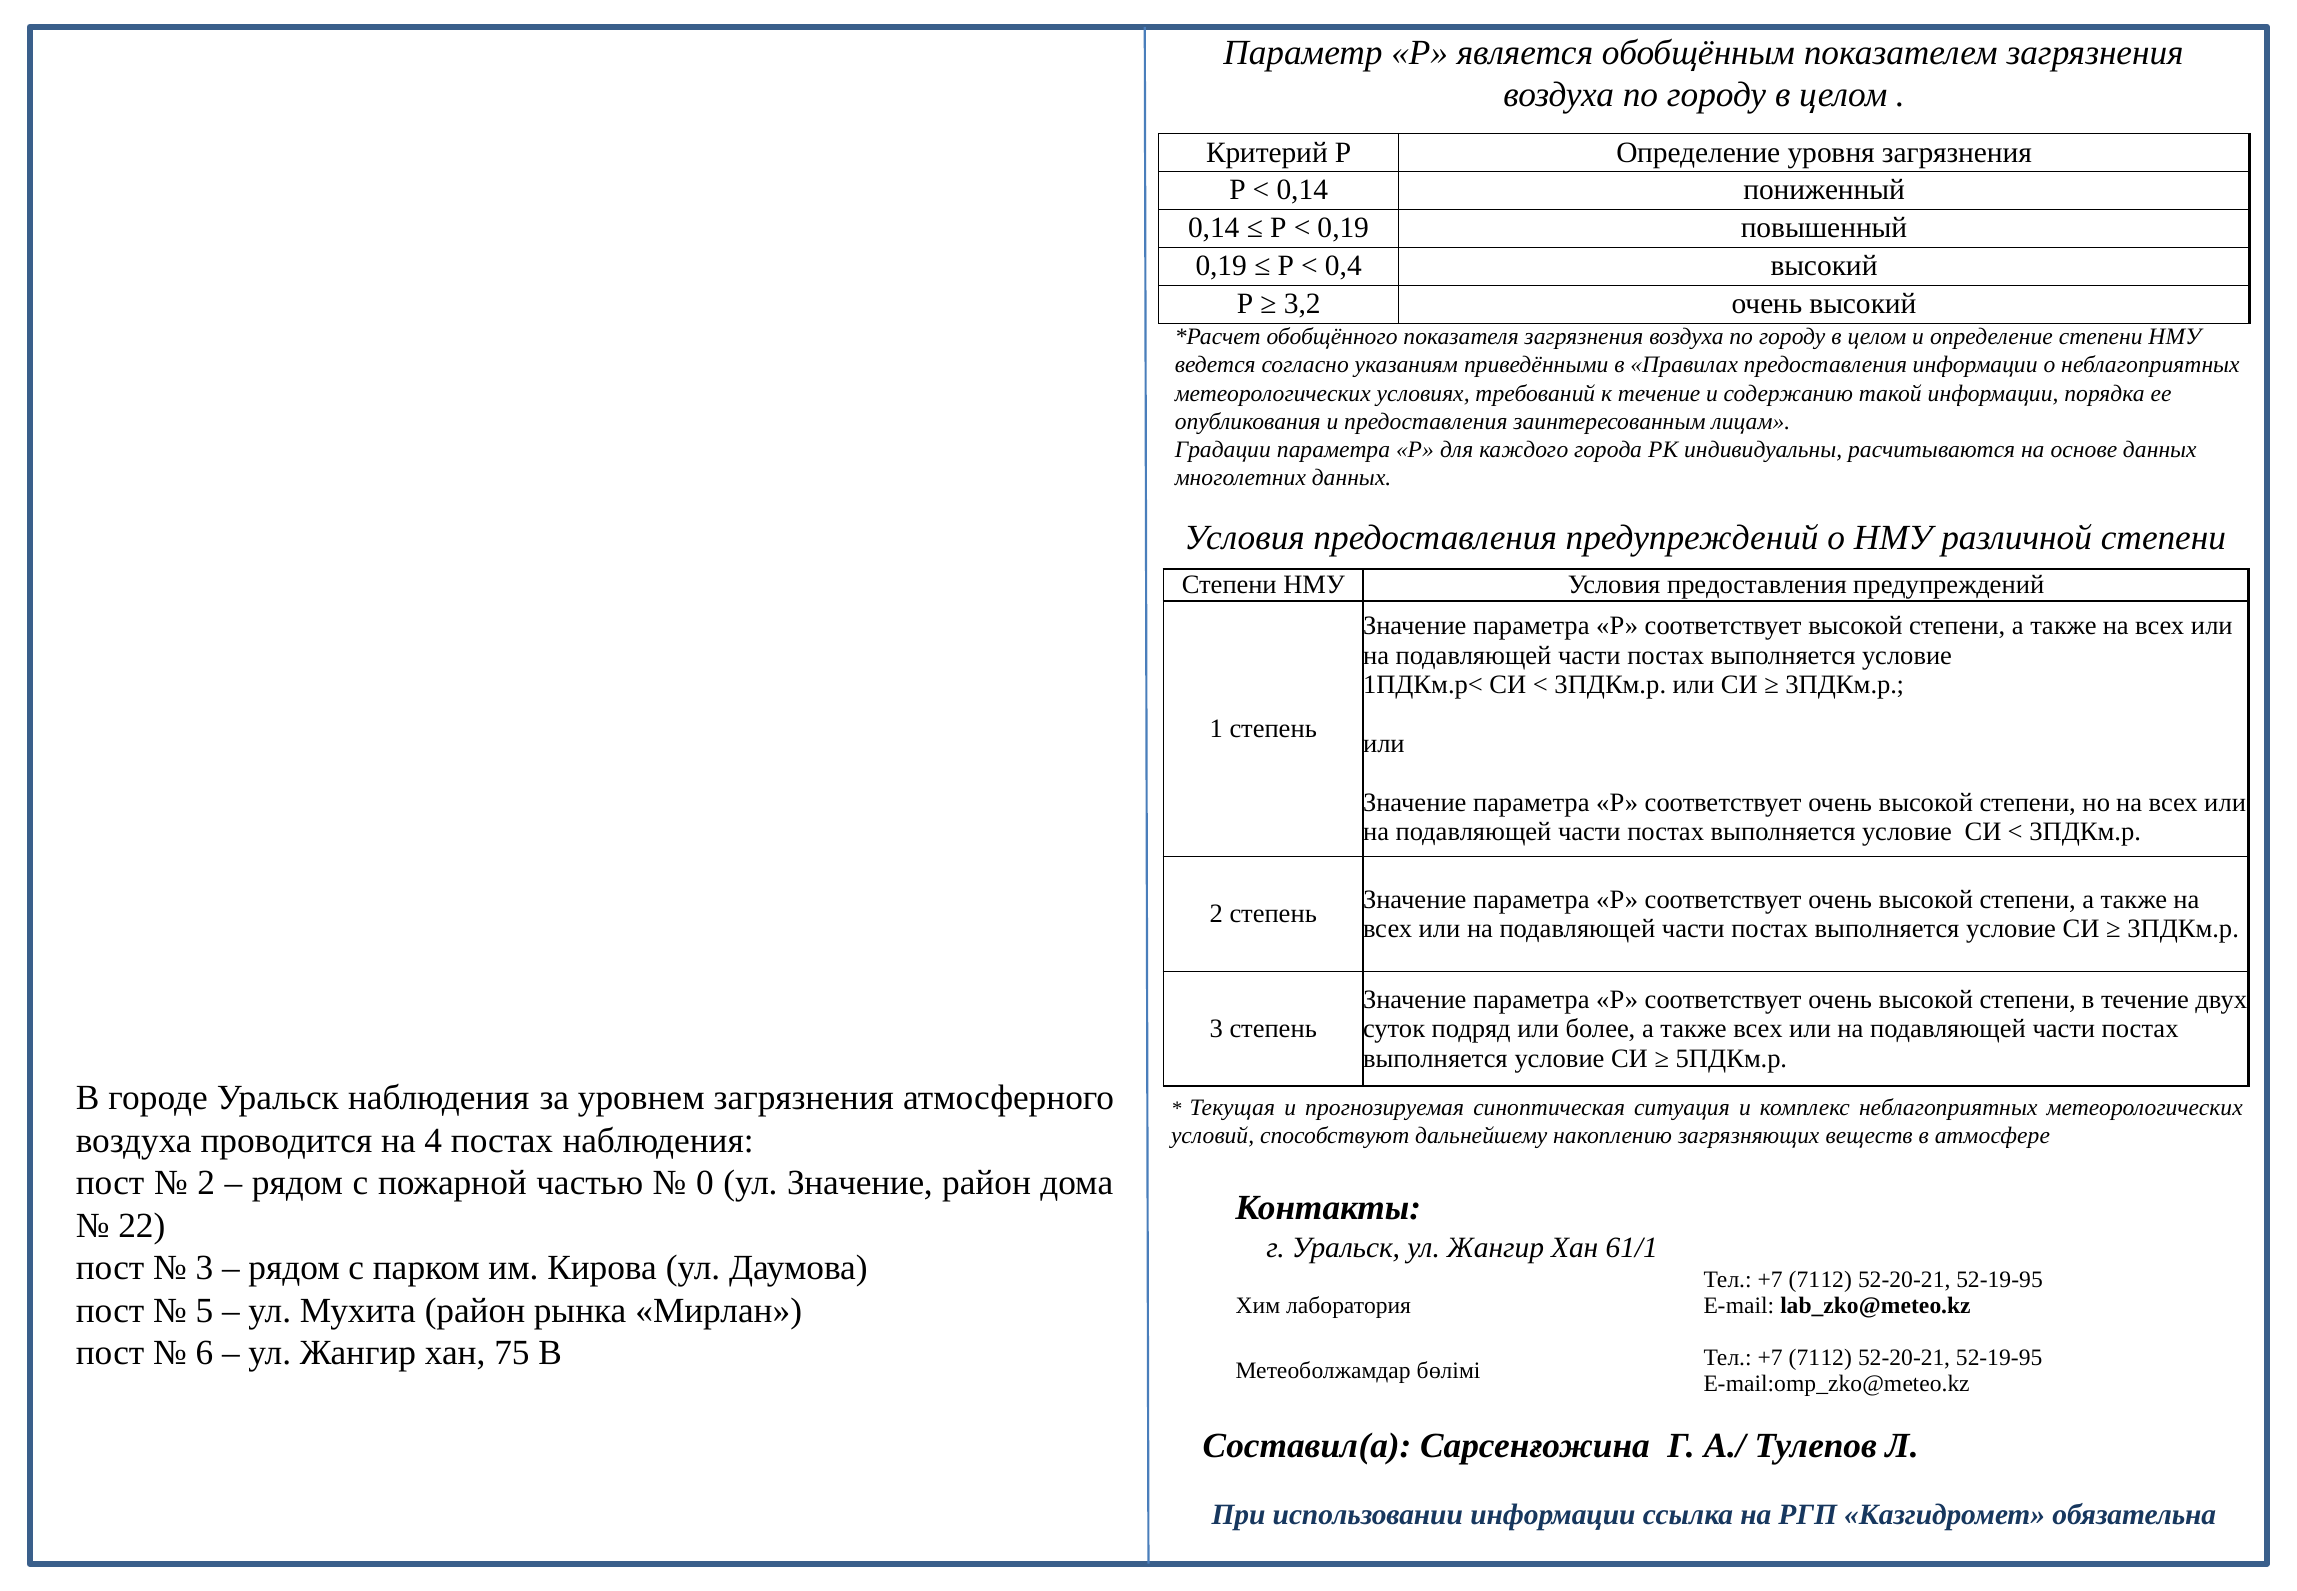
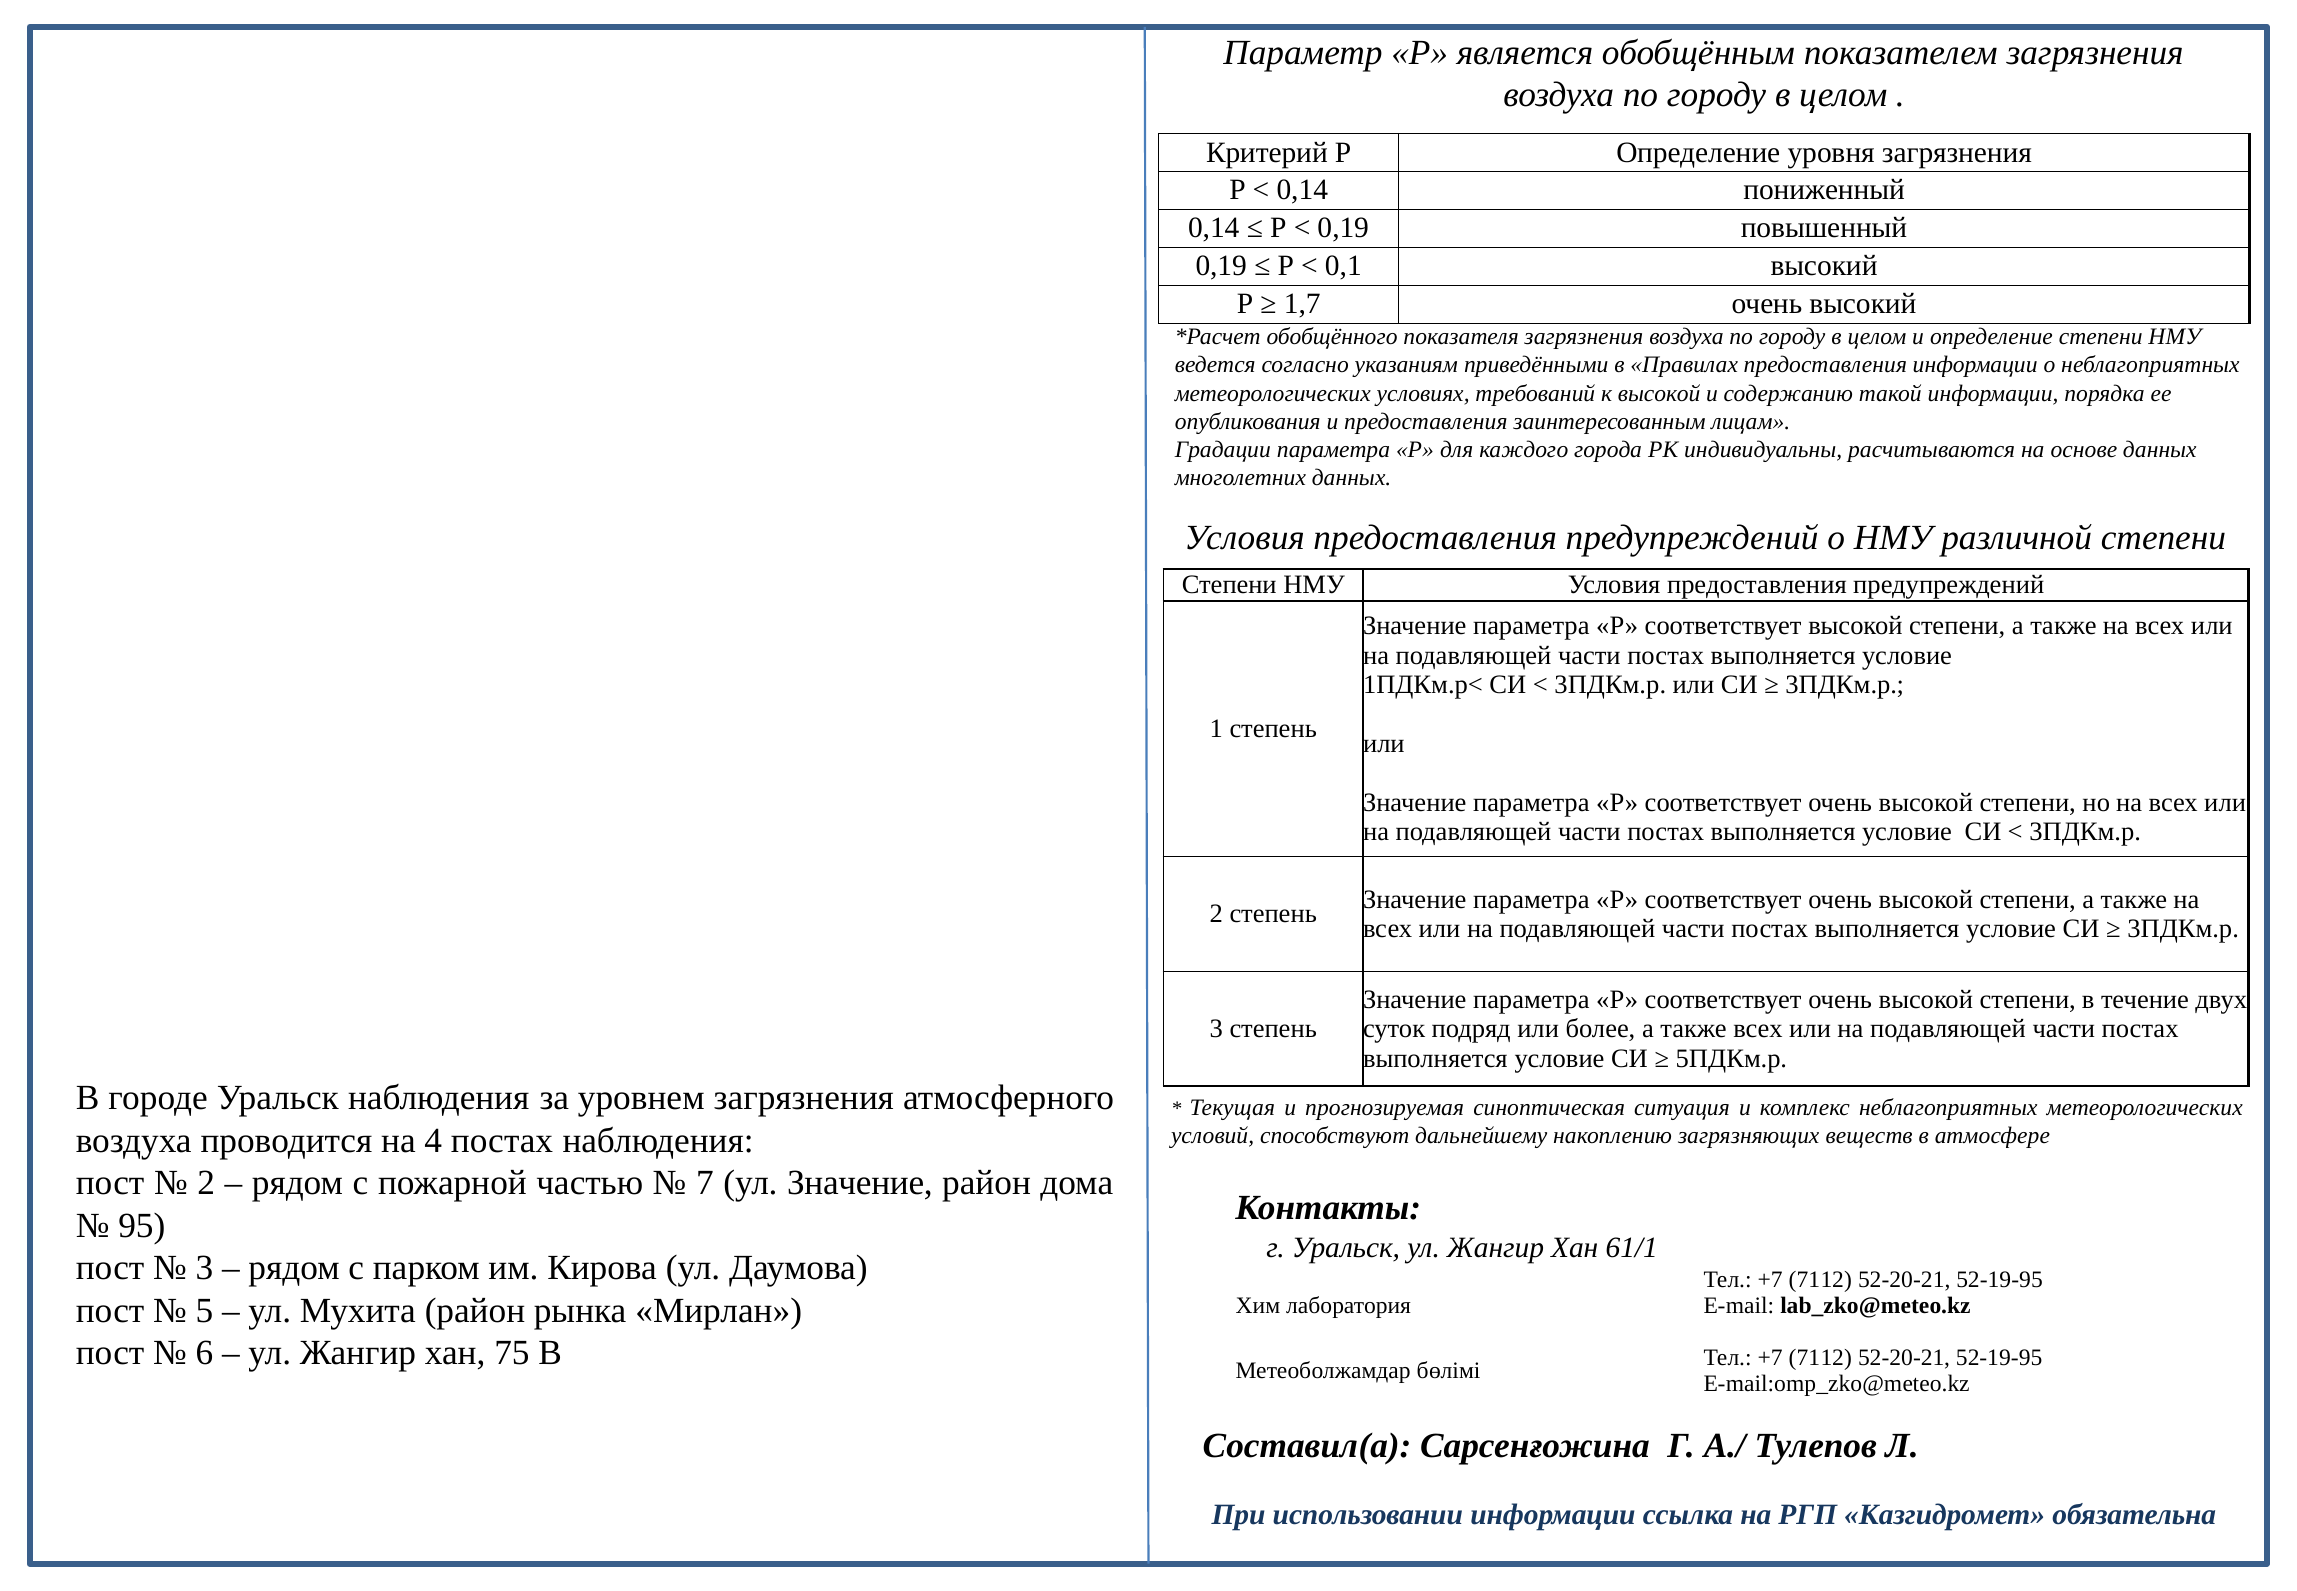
0,4: 0,4 -> 0,1
3,2: 3,2 -> 1,7
к течение: течение -> высокой
0: 0 -> 7
22: 22 -> 95
